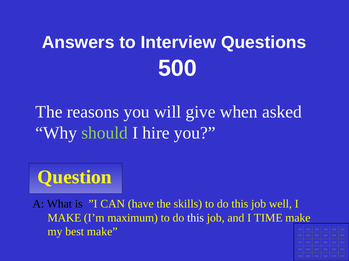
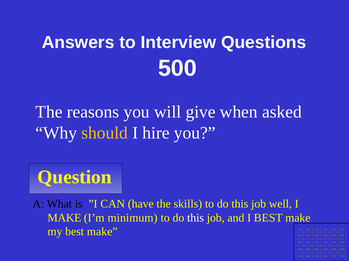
should colour: light green -> yellow
maximum: maximum -> minimum
I TIME: TIME -> BEST
